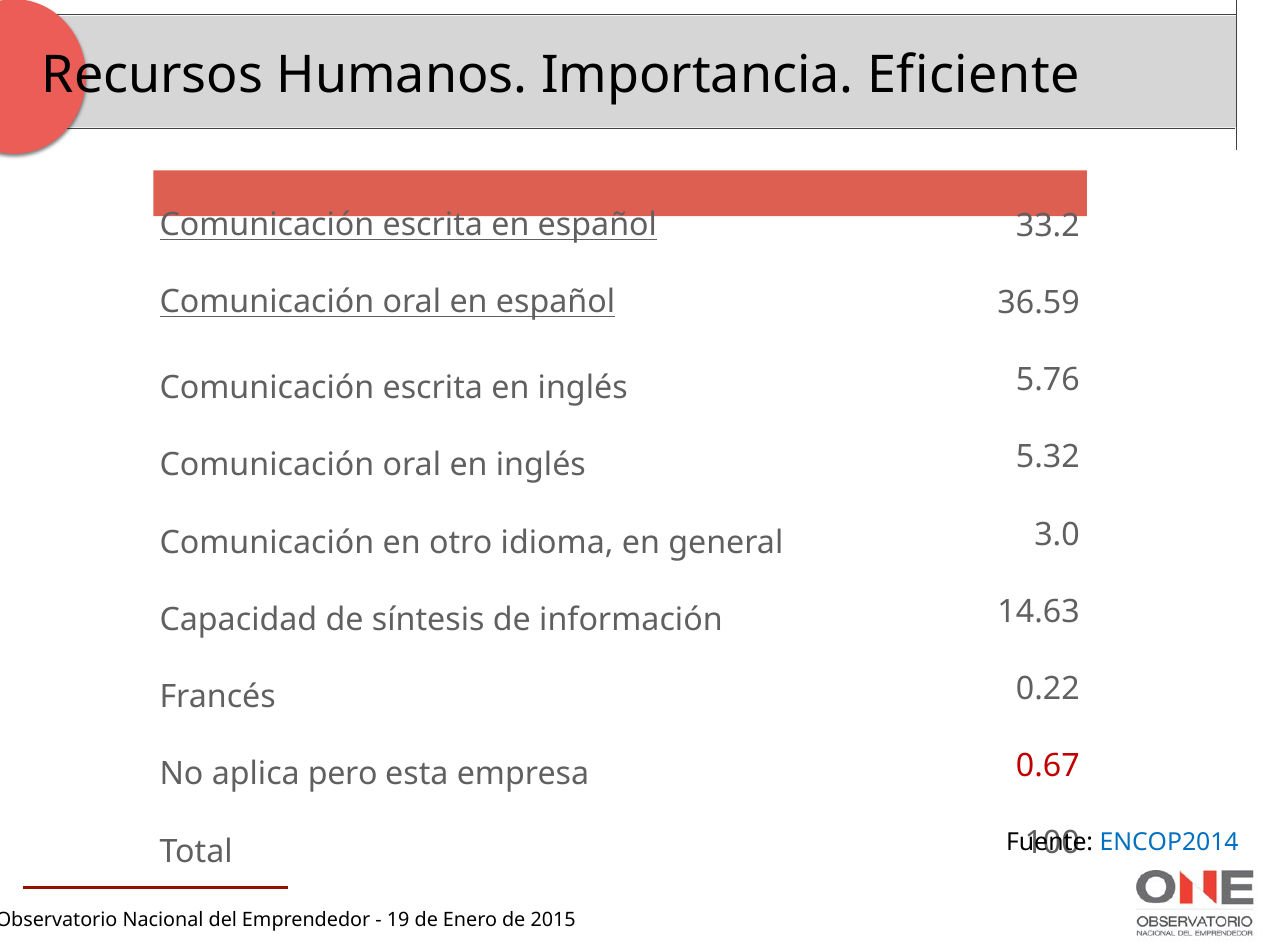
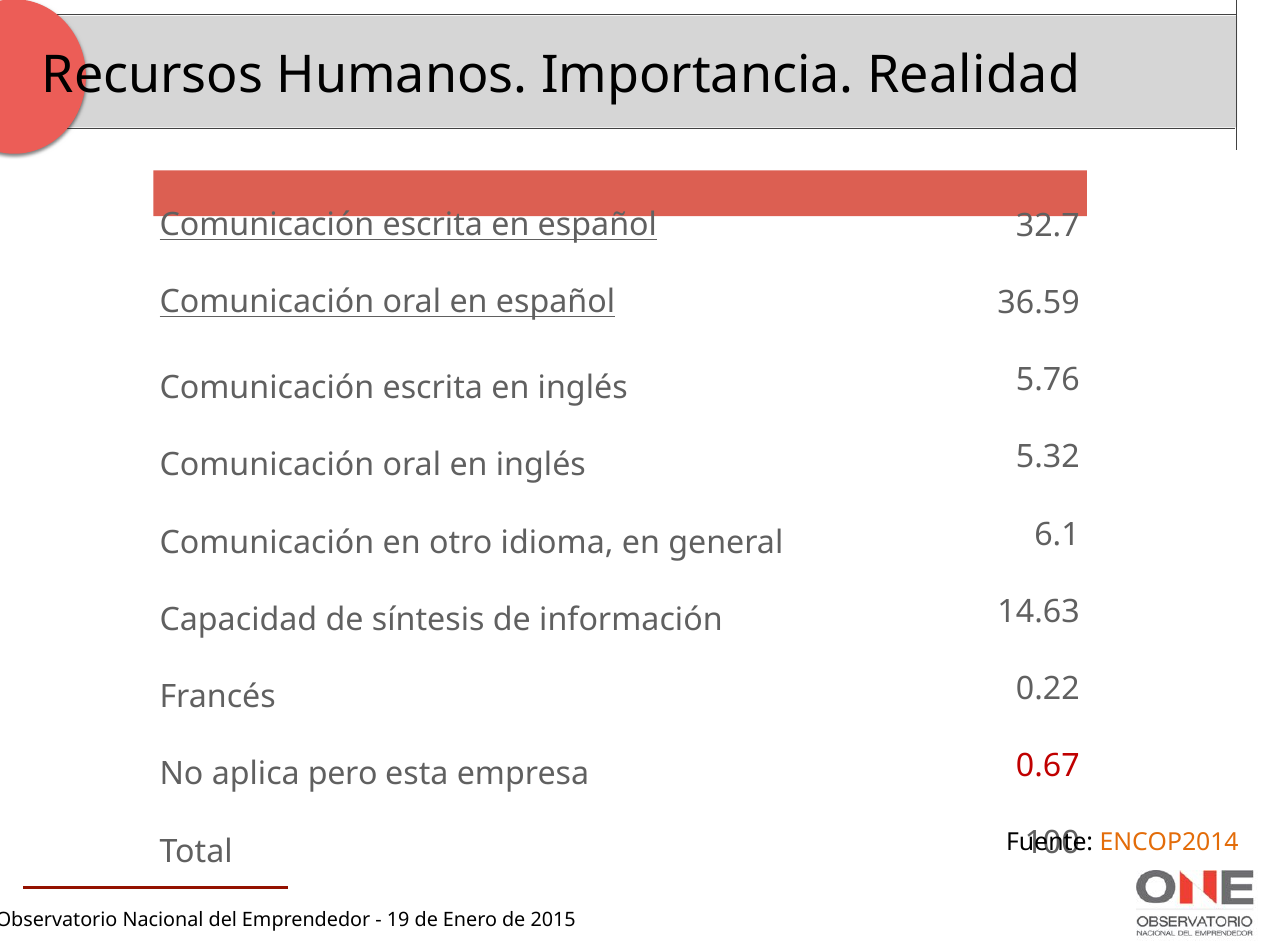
Eficiente: Eficiente -> Realidad
33.2: 33.2 -> 32.7
3.0: 3.0 -> 6.1
ENCOP2014 colour: blue -> orange
